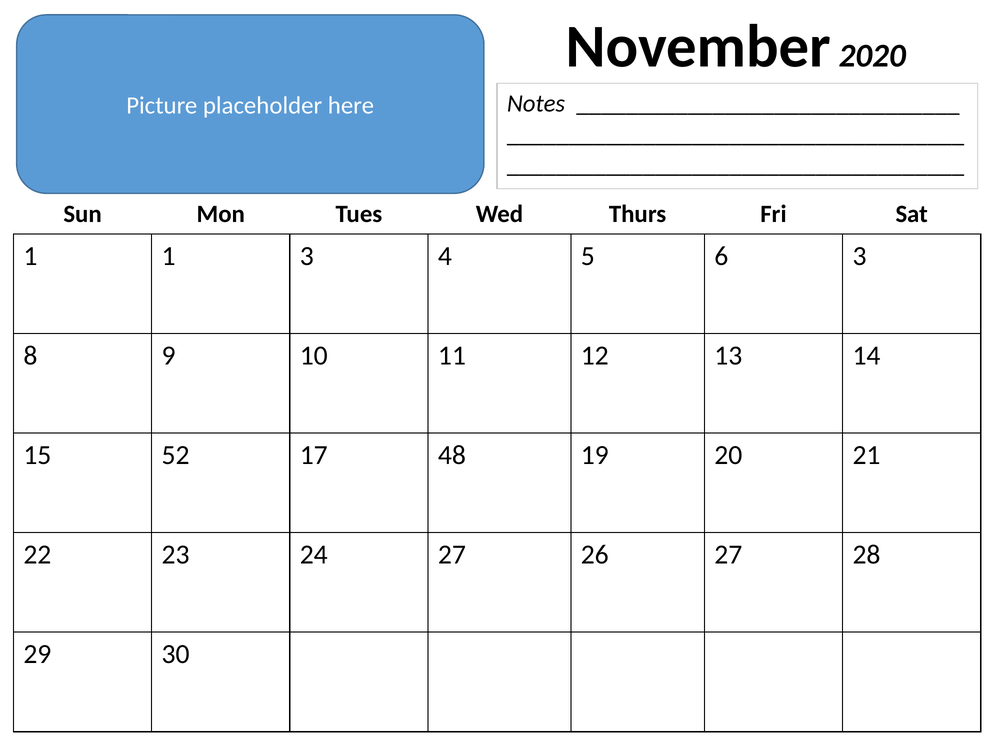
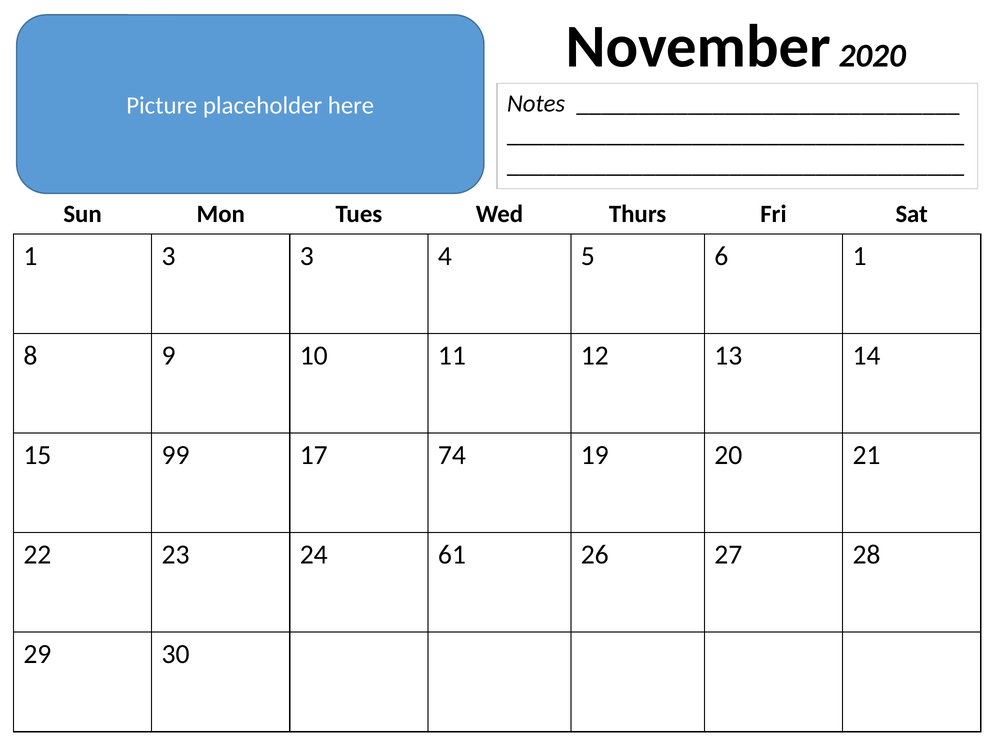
1 1: 1 -> 3
6 3: 3 -> 1
52: 52 -> 99
48: 48 -> 74
24 27: 27 -> 61
